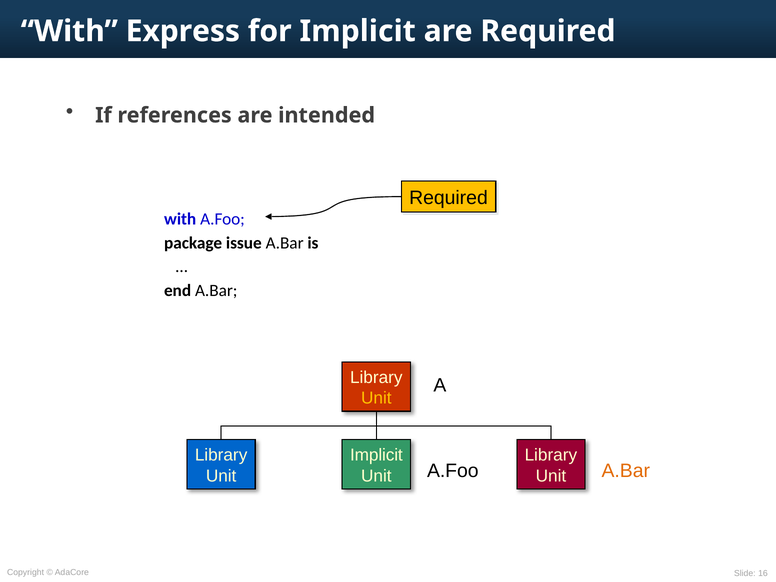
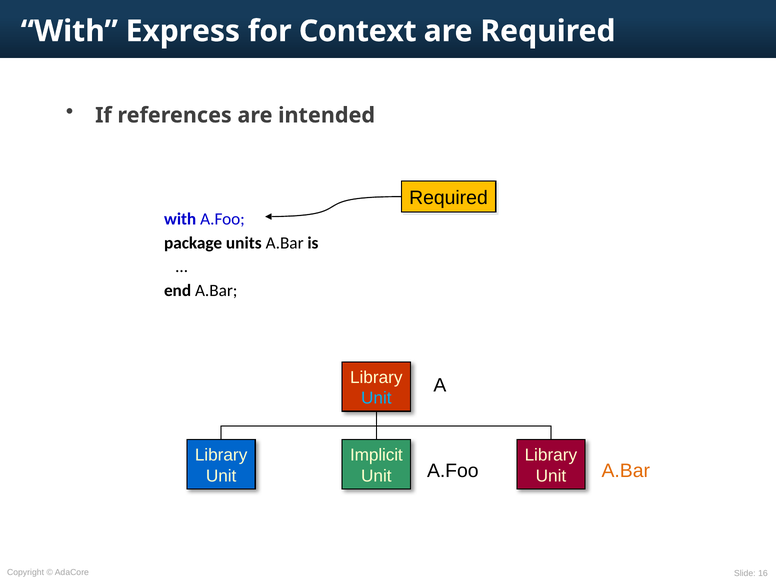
for Implicit: Implicit -> Context
issue: issue -> units
Unit at (376, 398) colour: yellow -> light blue
